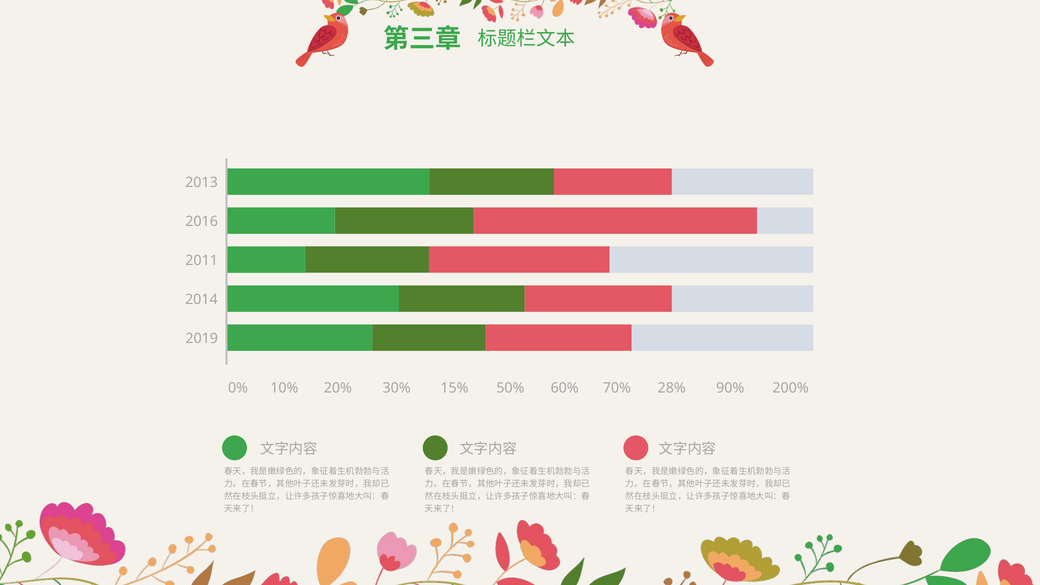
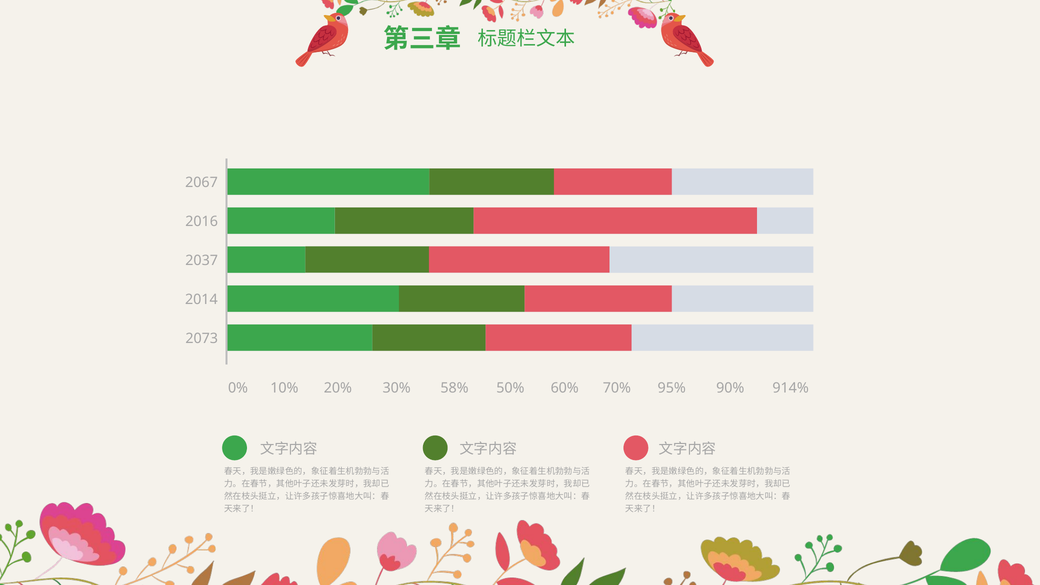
2013: 2013 -> 2067
2011: 2011 -> 2037
2019: 2019 -> 2073
15%: 15% -> 58%
28%: 28% -> 95%
200%: 200% -> 914%
